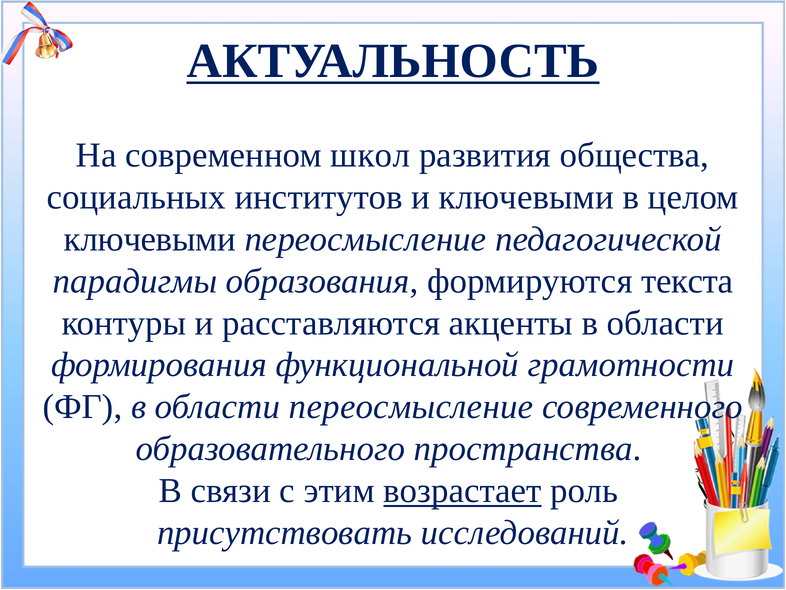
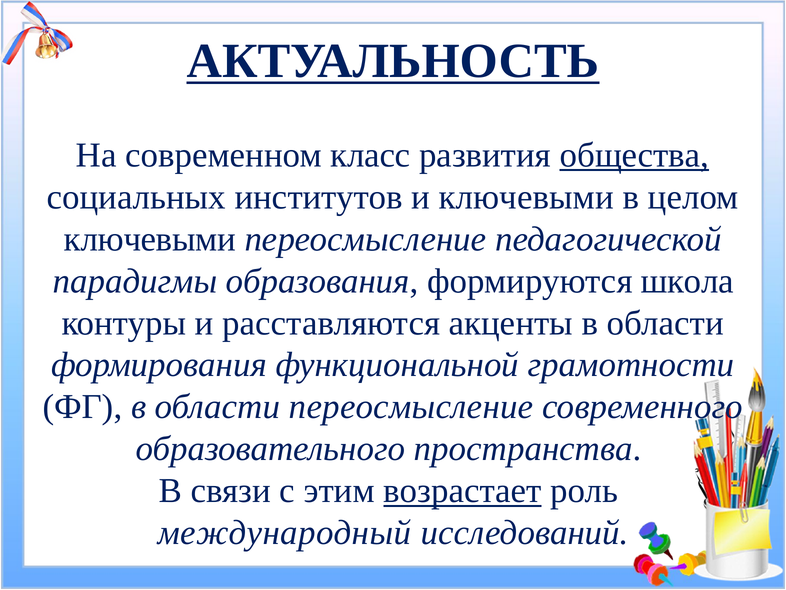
школ: школ -> класс
общества underline: none -> present
текста: текста -> школа
присутствовать: присутствовать -> международный
